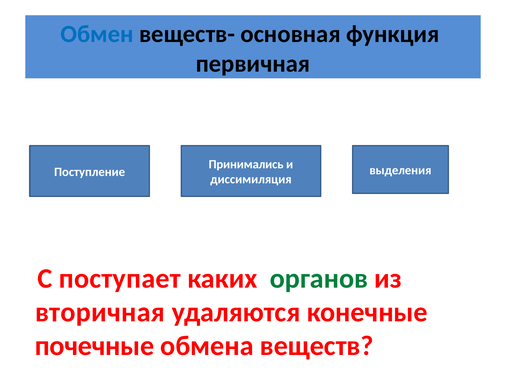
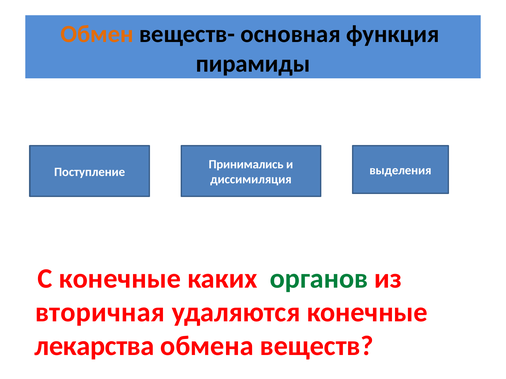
Обмен colour: blue -> orange
первичная: первичная -> пирамиды
С поступает: поступает -> конечные
почечные: почечные -> лекарства
